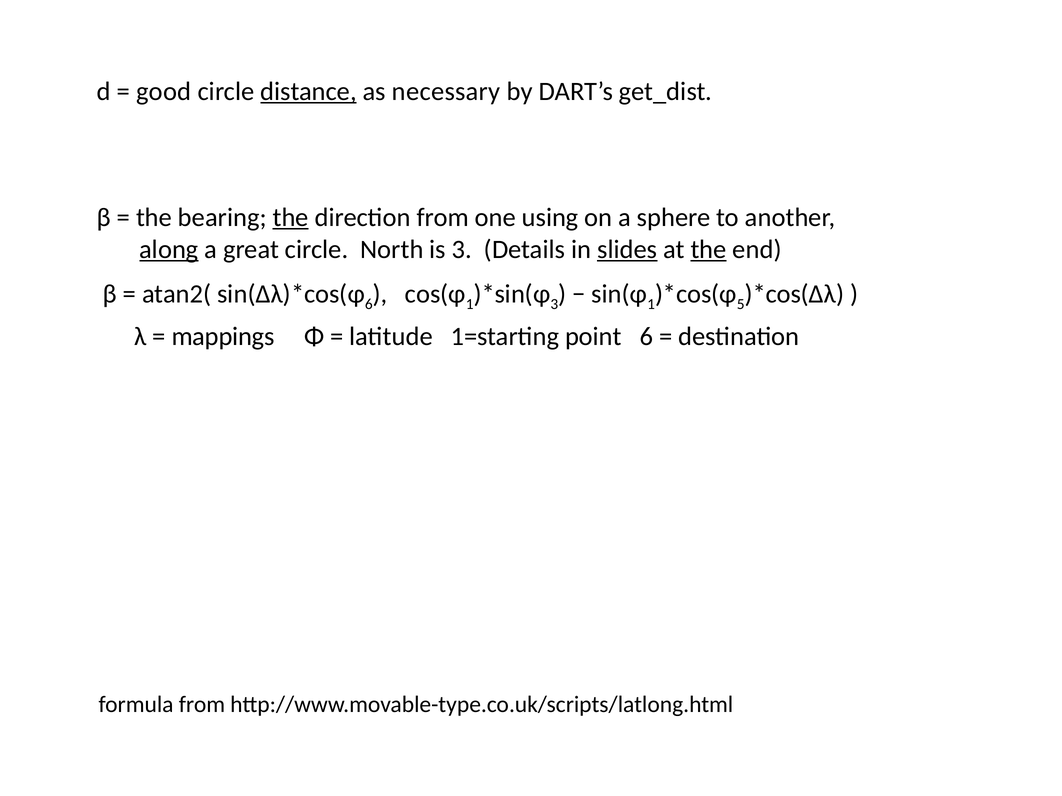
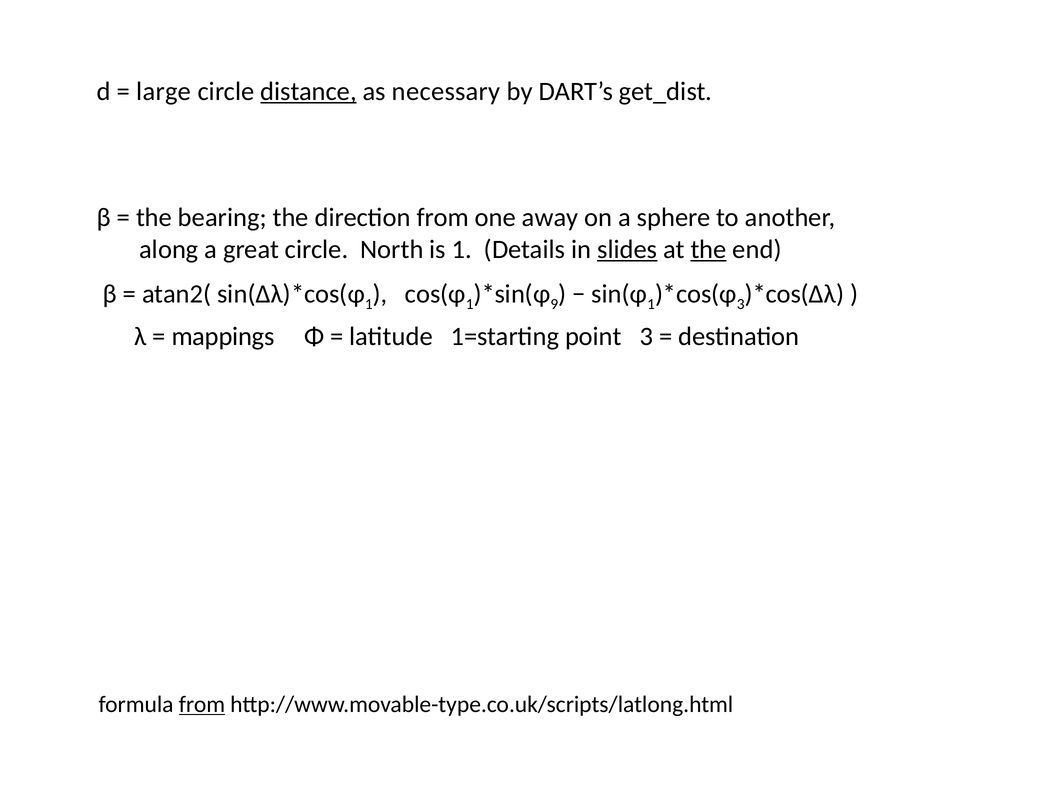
good: good -> large
the at (291, 218) underline: present -> none
using: using -> away
along underline: present -> none
is 3: 3 -> 1
6 at (369, 304): 6 -> 1
3 at (554, 304): 3 -> 9
5 at (741, 304): 5 -> 3
point 6: 6 -> 3
from at (202, 705) underline: none -> present
